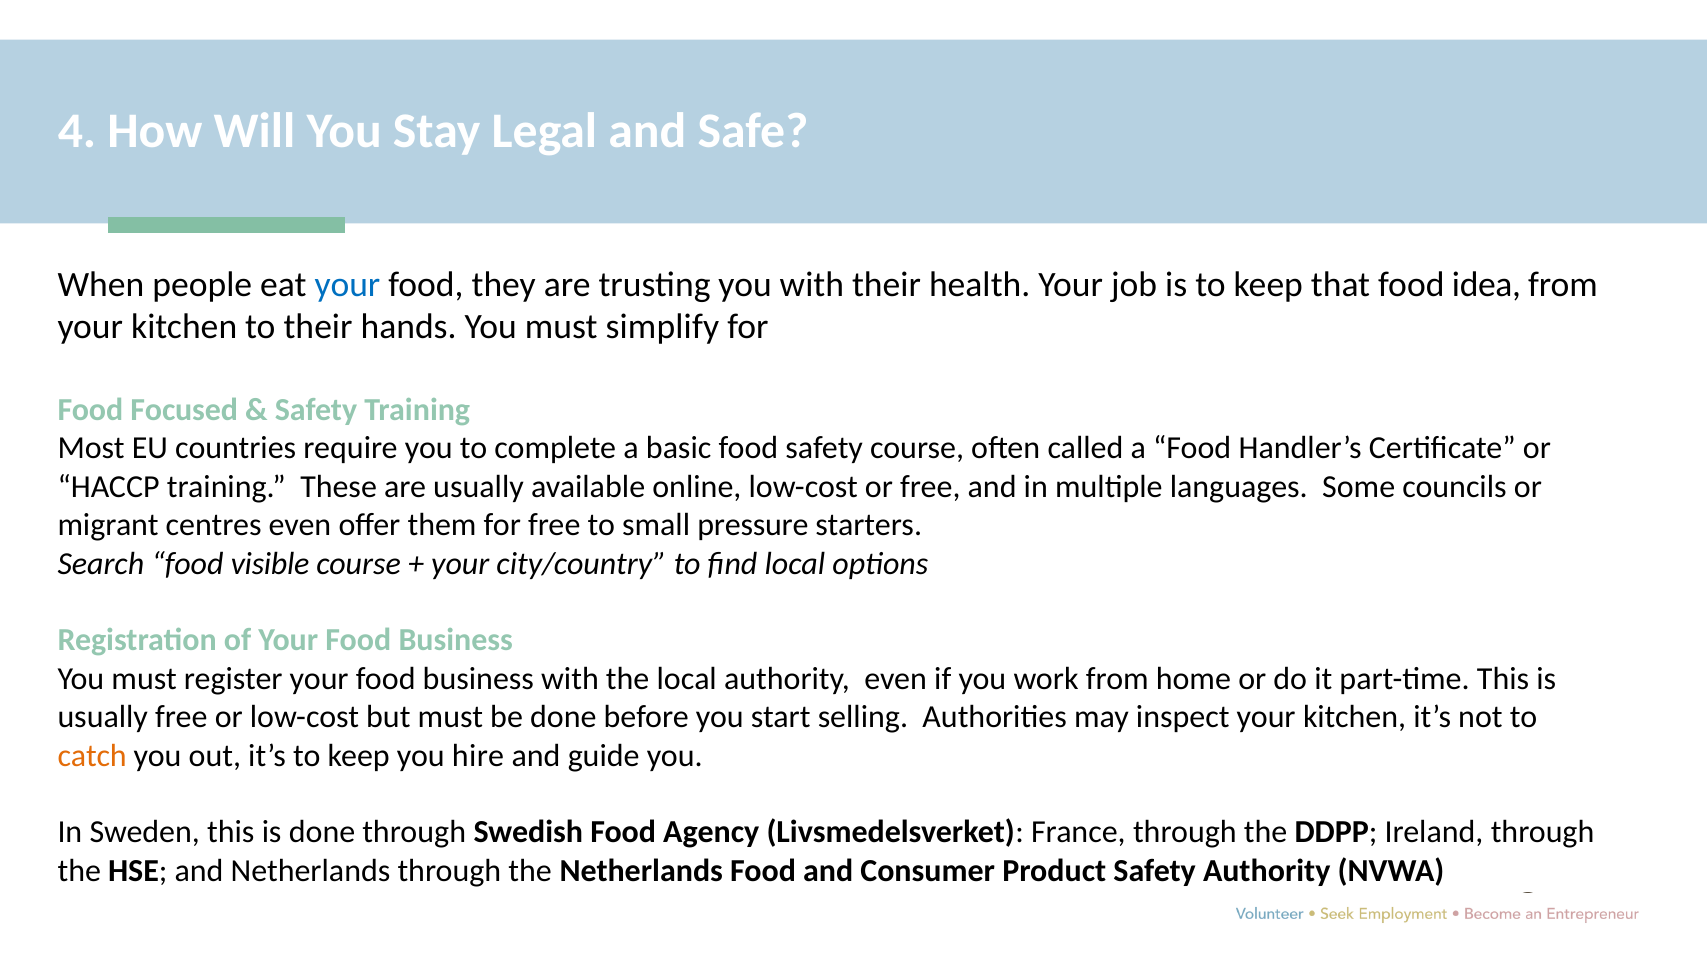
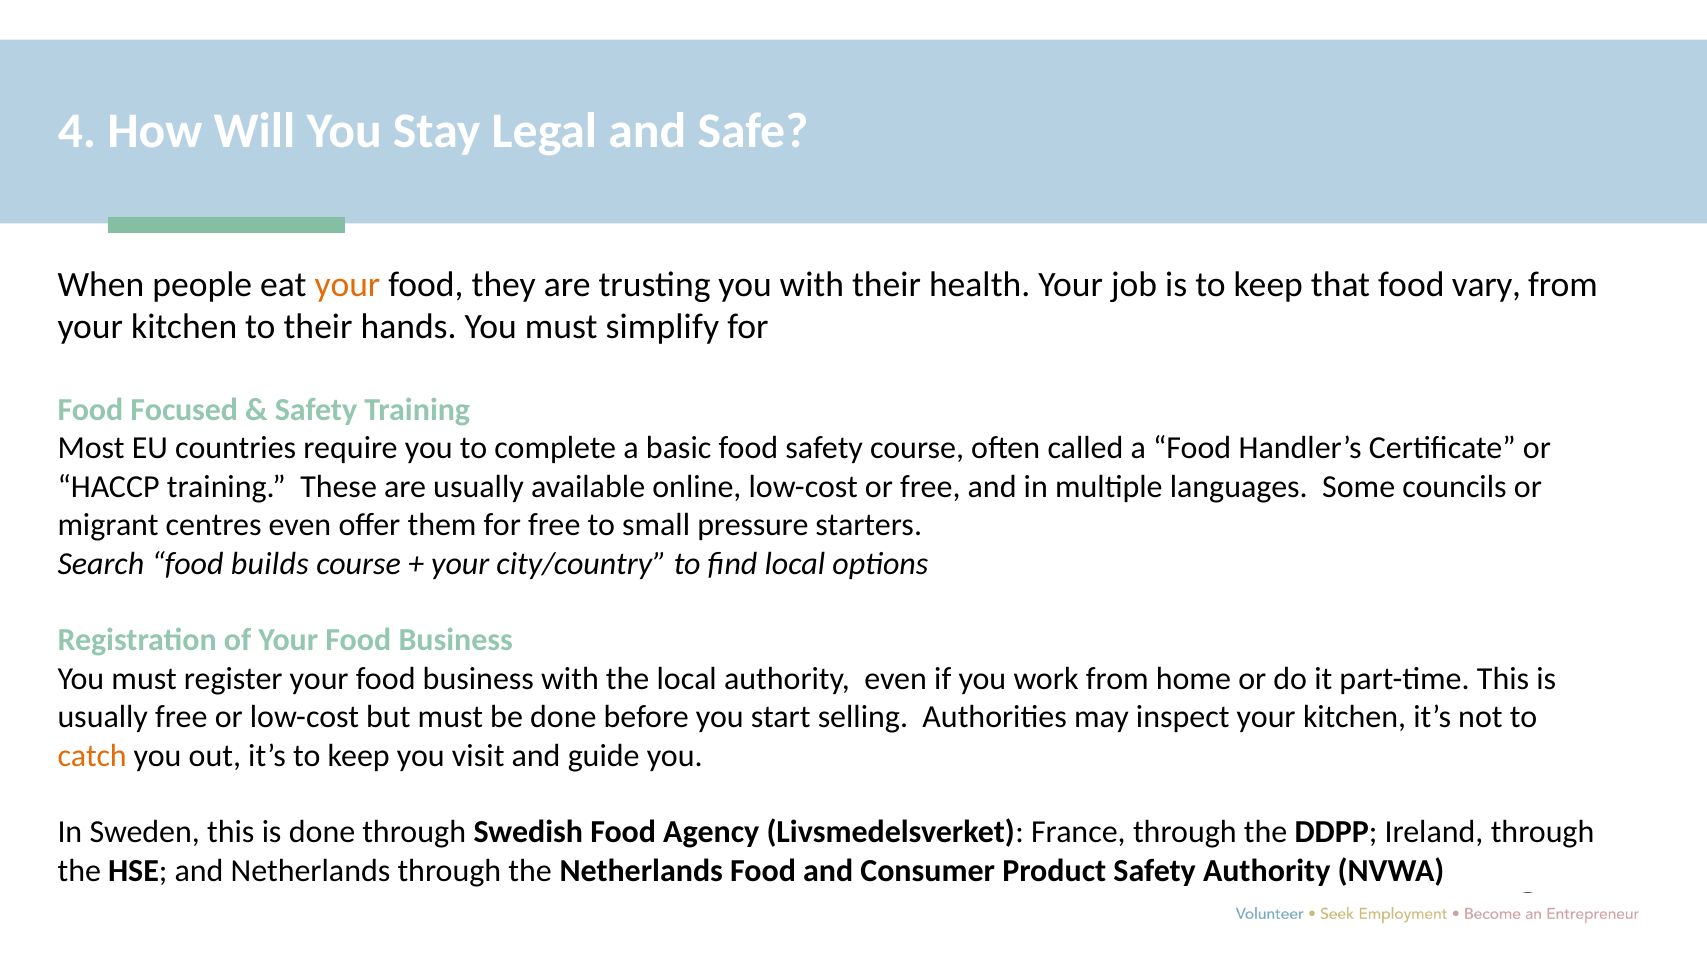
your at (347, 284) colour: blue -> orange
idea: idea -> vary
visible: visible -> builds
hire: hire -> visit
